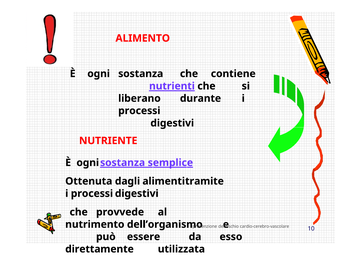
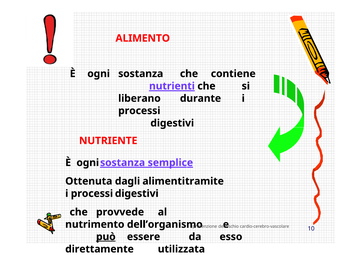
può underline: none -> present
